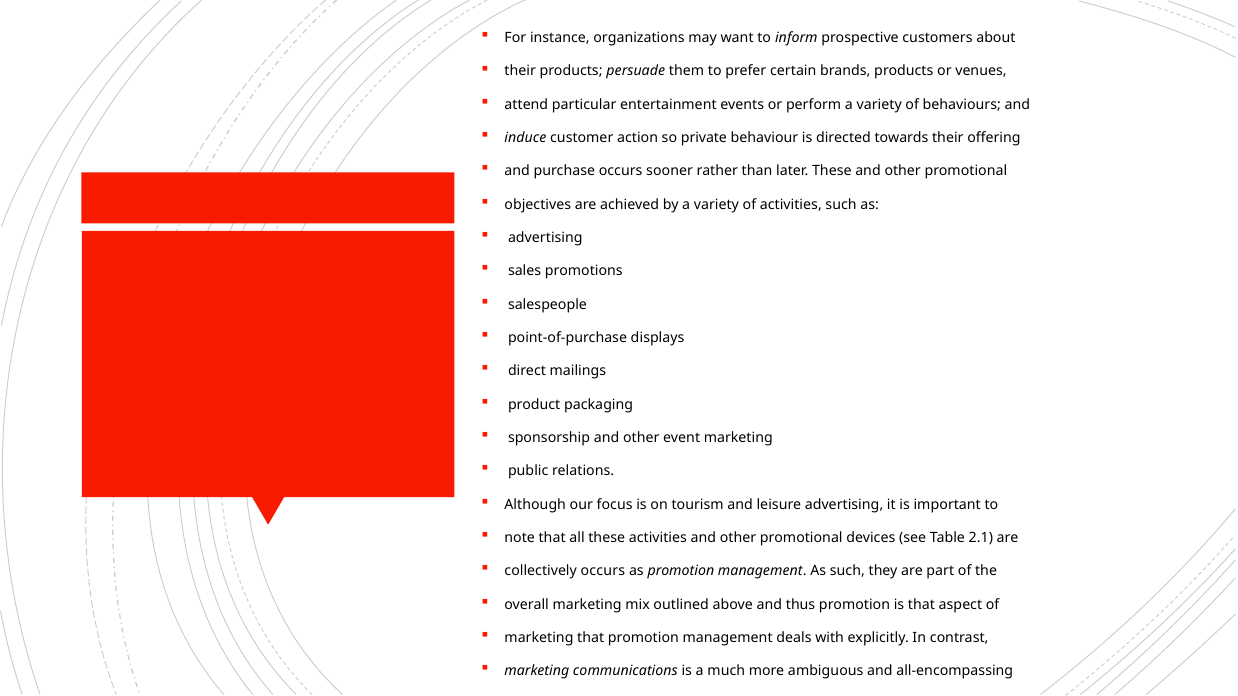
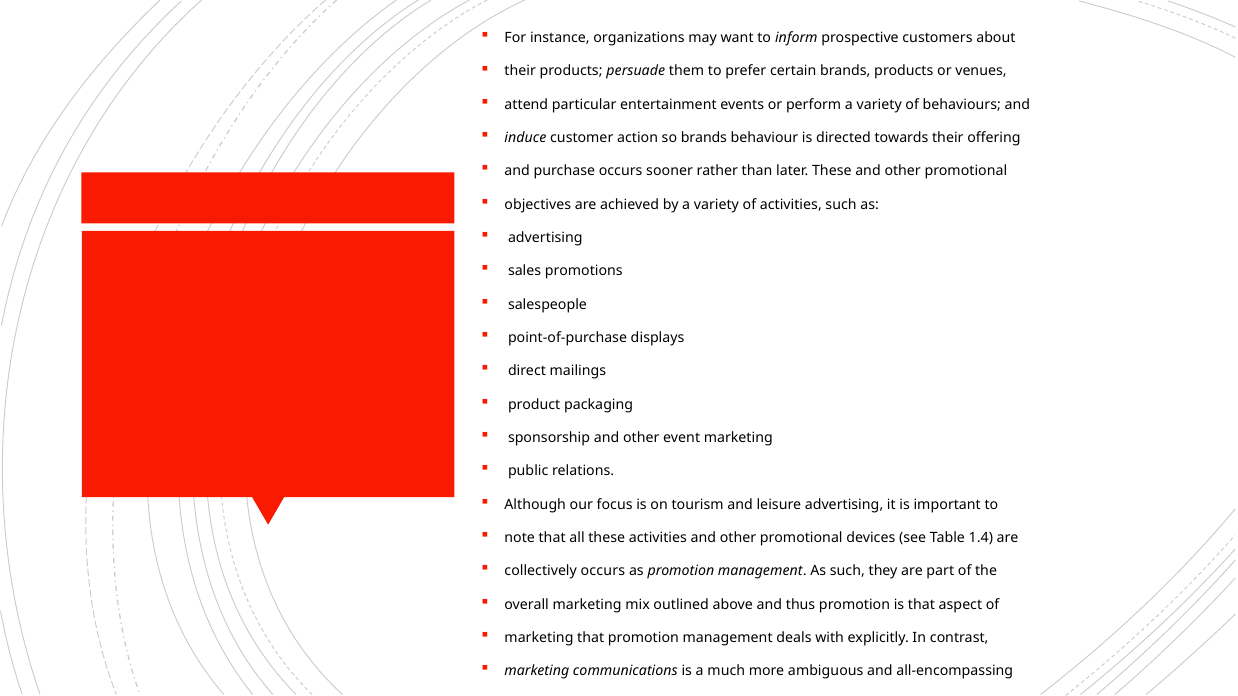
so private: private -> brands
2.1: 2.1 -> 1.4
